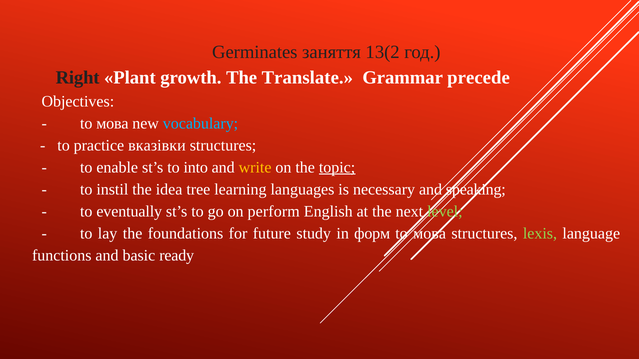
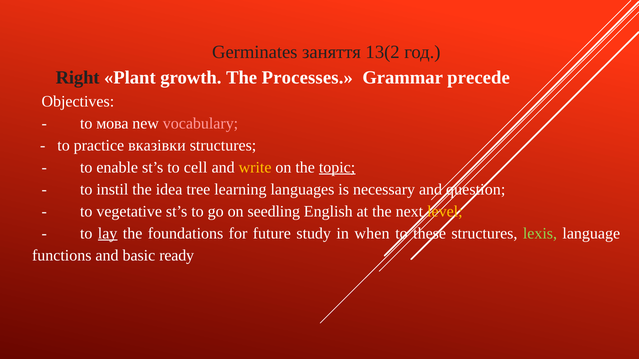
Translate: Translate -> Processes
vocabulary colour: light blue -> pink
into: into -> cell
speaking: speaking -> question
eventually: eventually -> vegetative
perform: perform -> seedling
level colour: light green -> yellow
lay underline: none -> present
форм: форм -> when
мова at (430, 234): мова -> these
